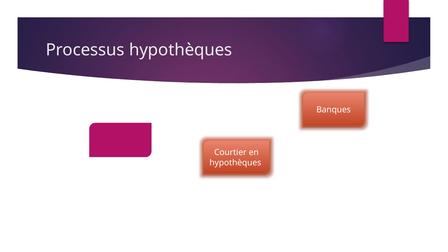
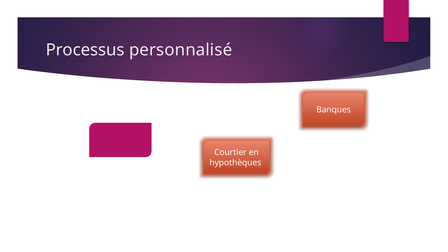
Processus hypothèques: hypothèques -> personnalisé
